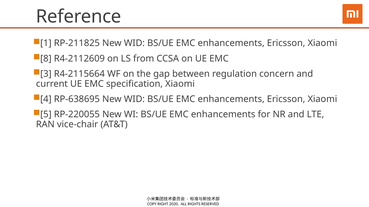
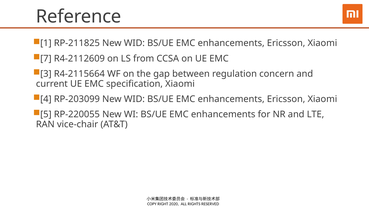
8: 8 -> 7
RP-638695: RP-638695 -> RP-203099
